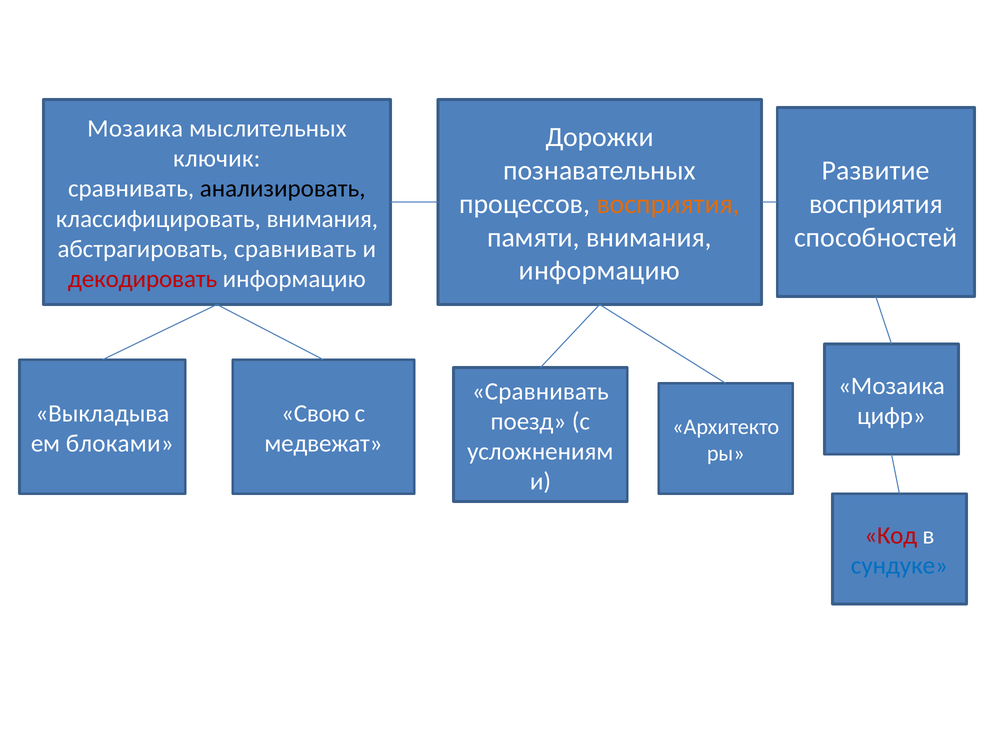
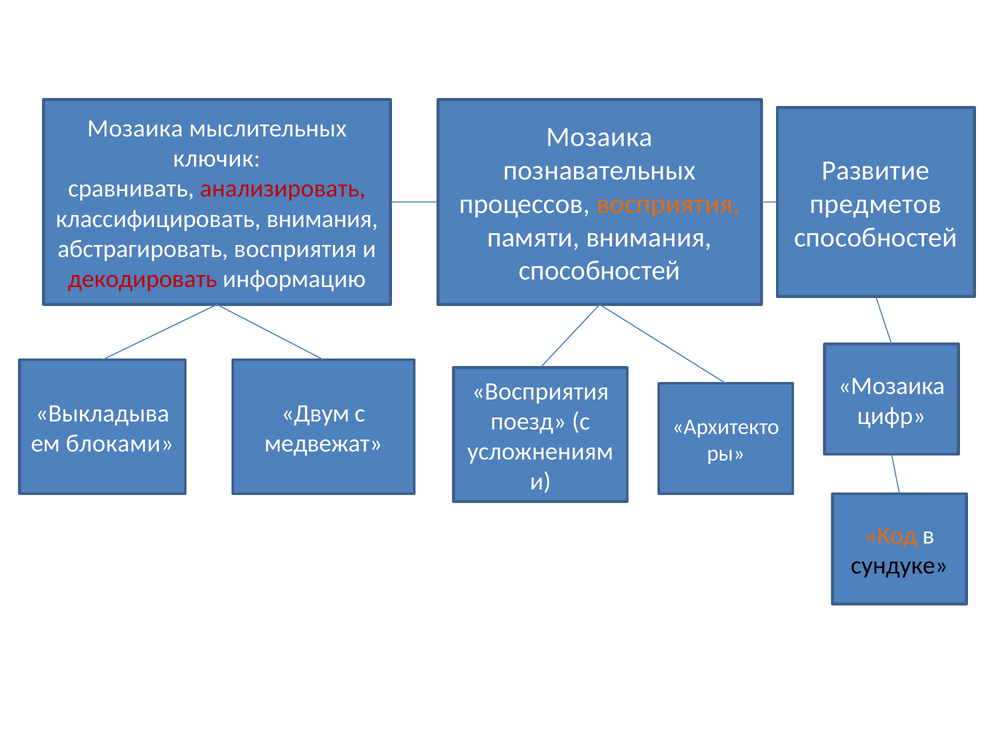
Дорожки at (600, 137): Дорожки -> Мозаика
анализировать colour: black -> red
восприятия at (876, 204): восприятия -> предметов
абстрагировать сравнивать: сравнивать -> восприятия
информацию at (599, 271): информацию -> способностей
Сравнивать at (540, 392): Сравнивать -> Восприятия
Свою: Свою -> Двум
Код colour: red -> orange
сундуке colour: blue -> black
